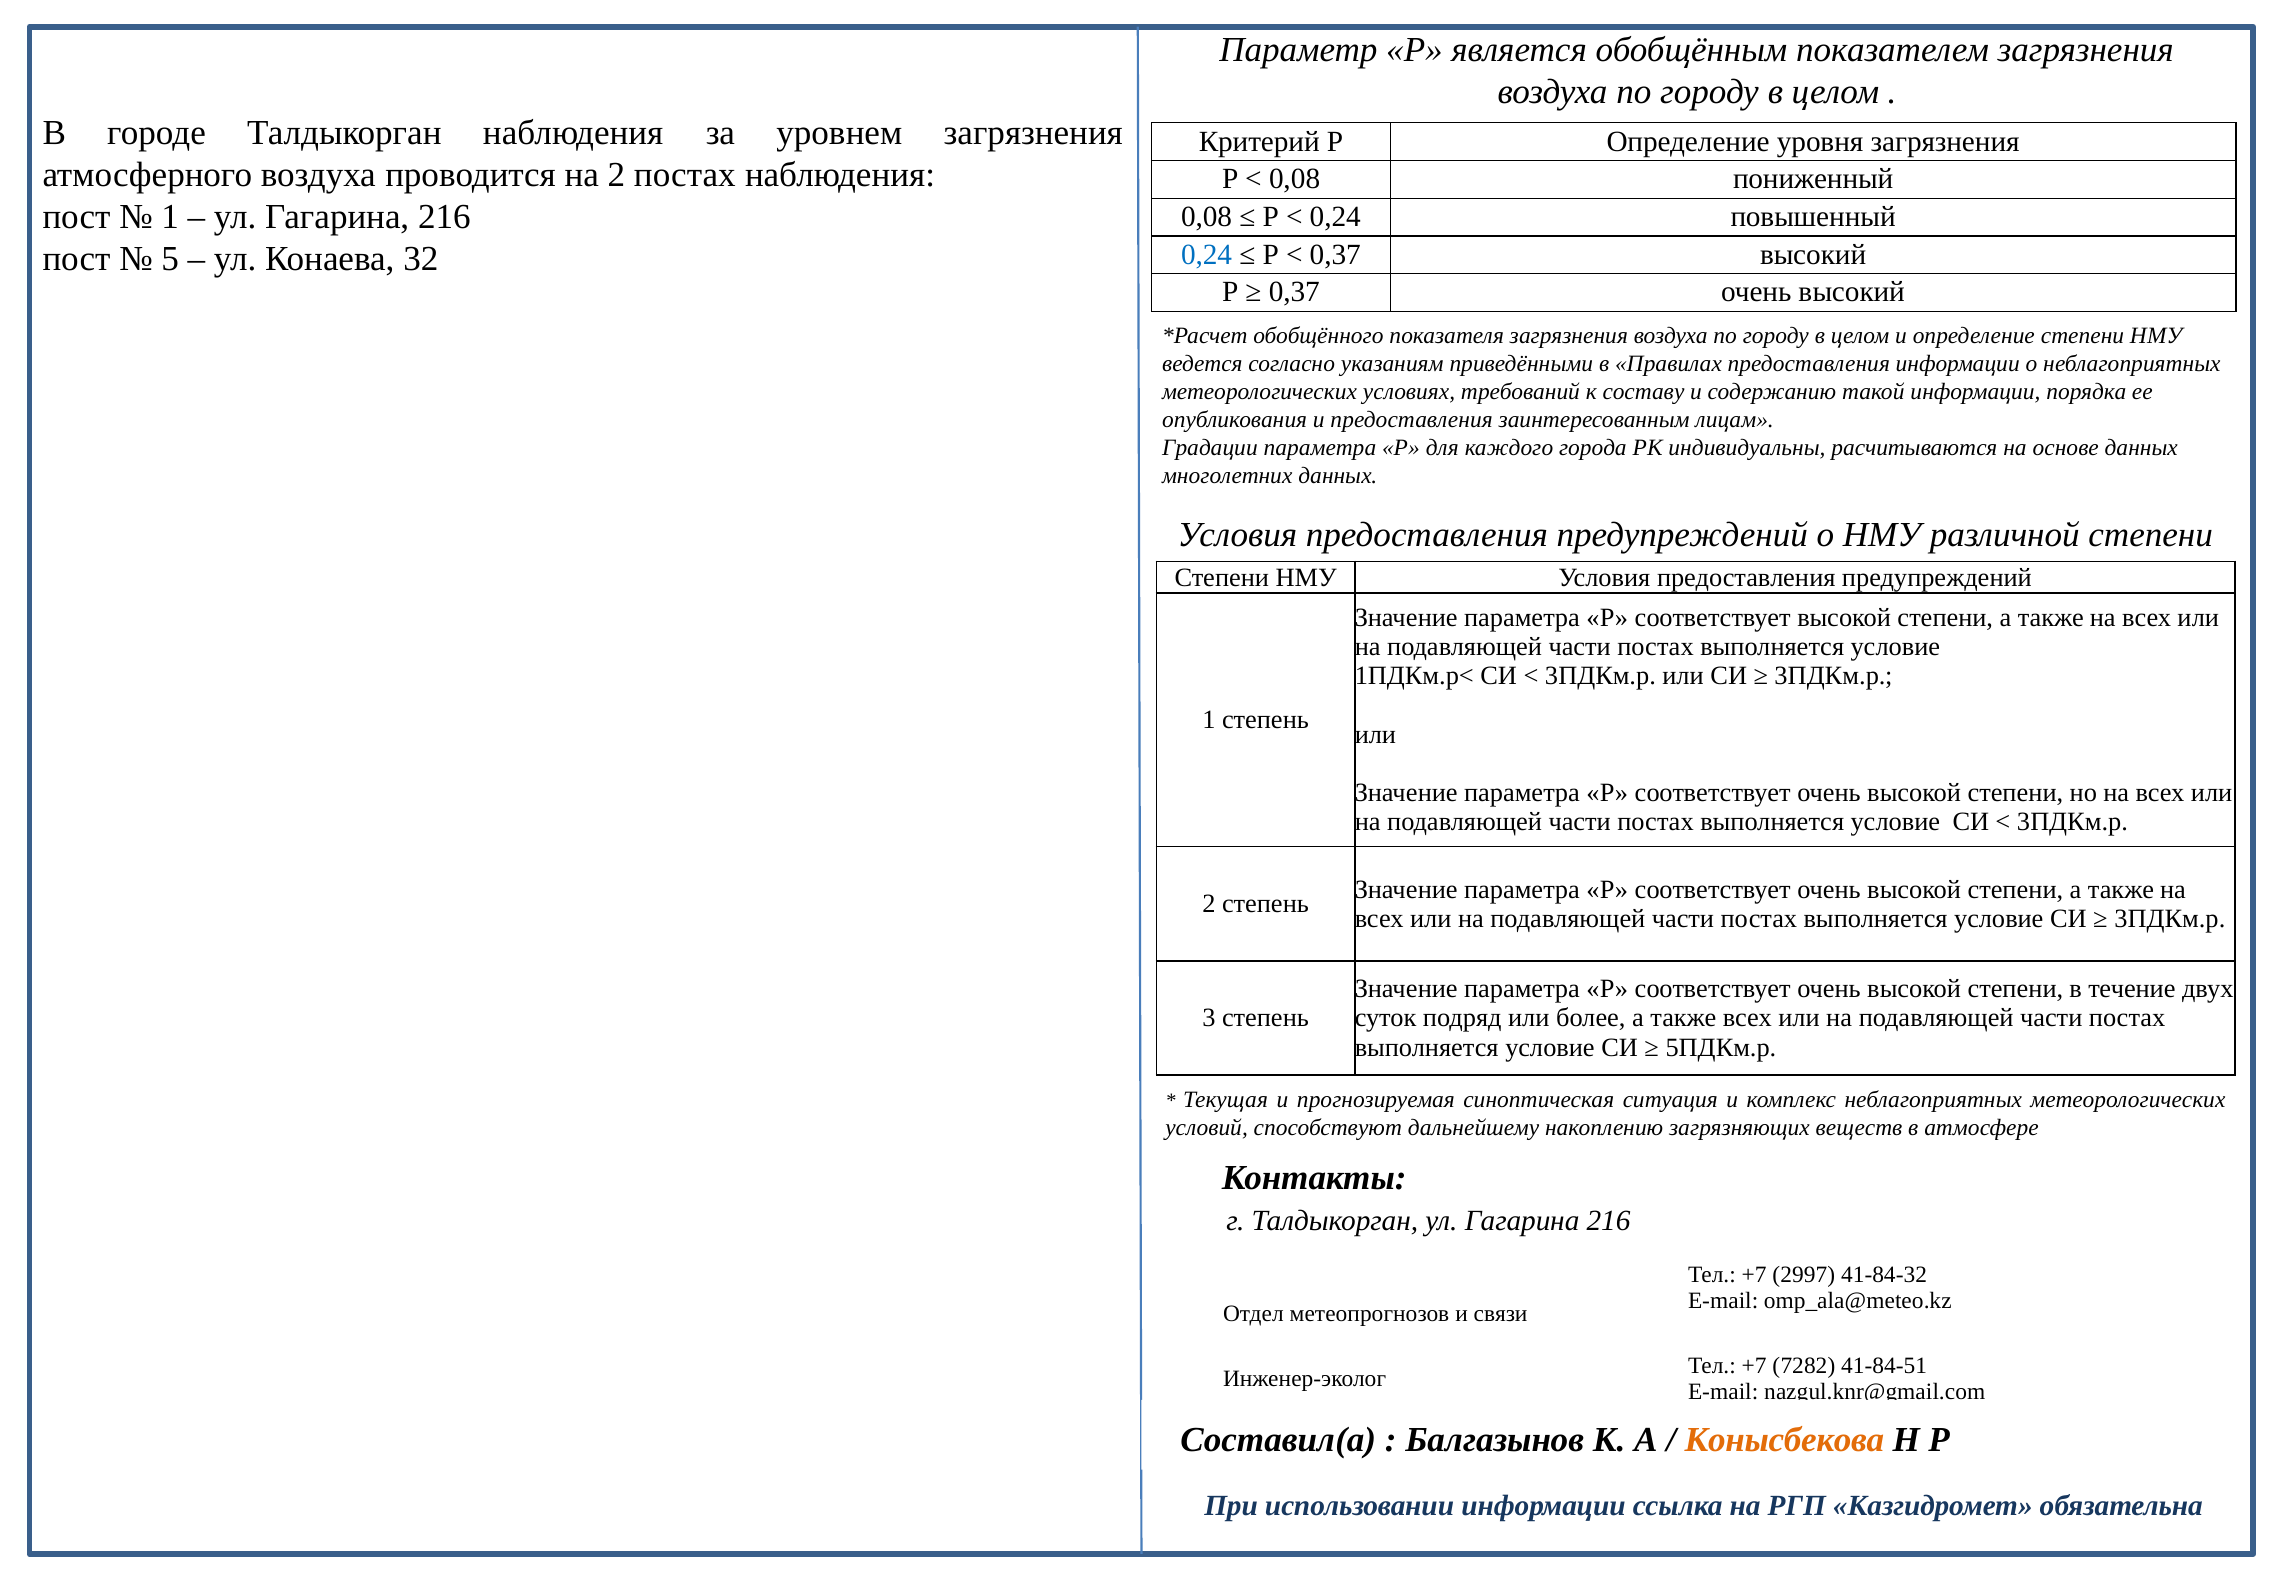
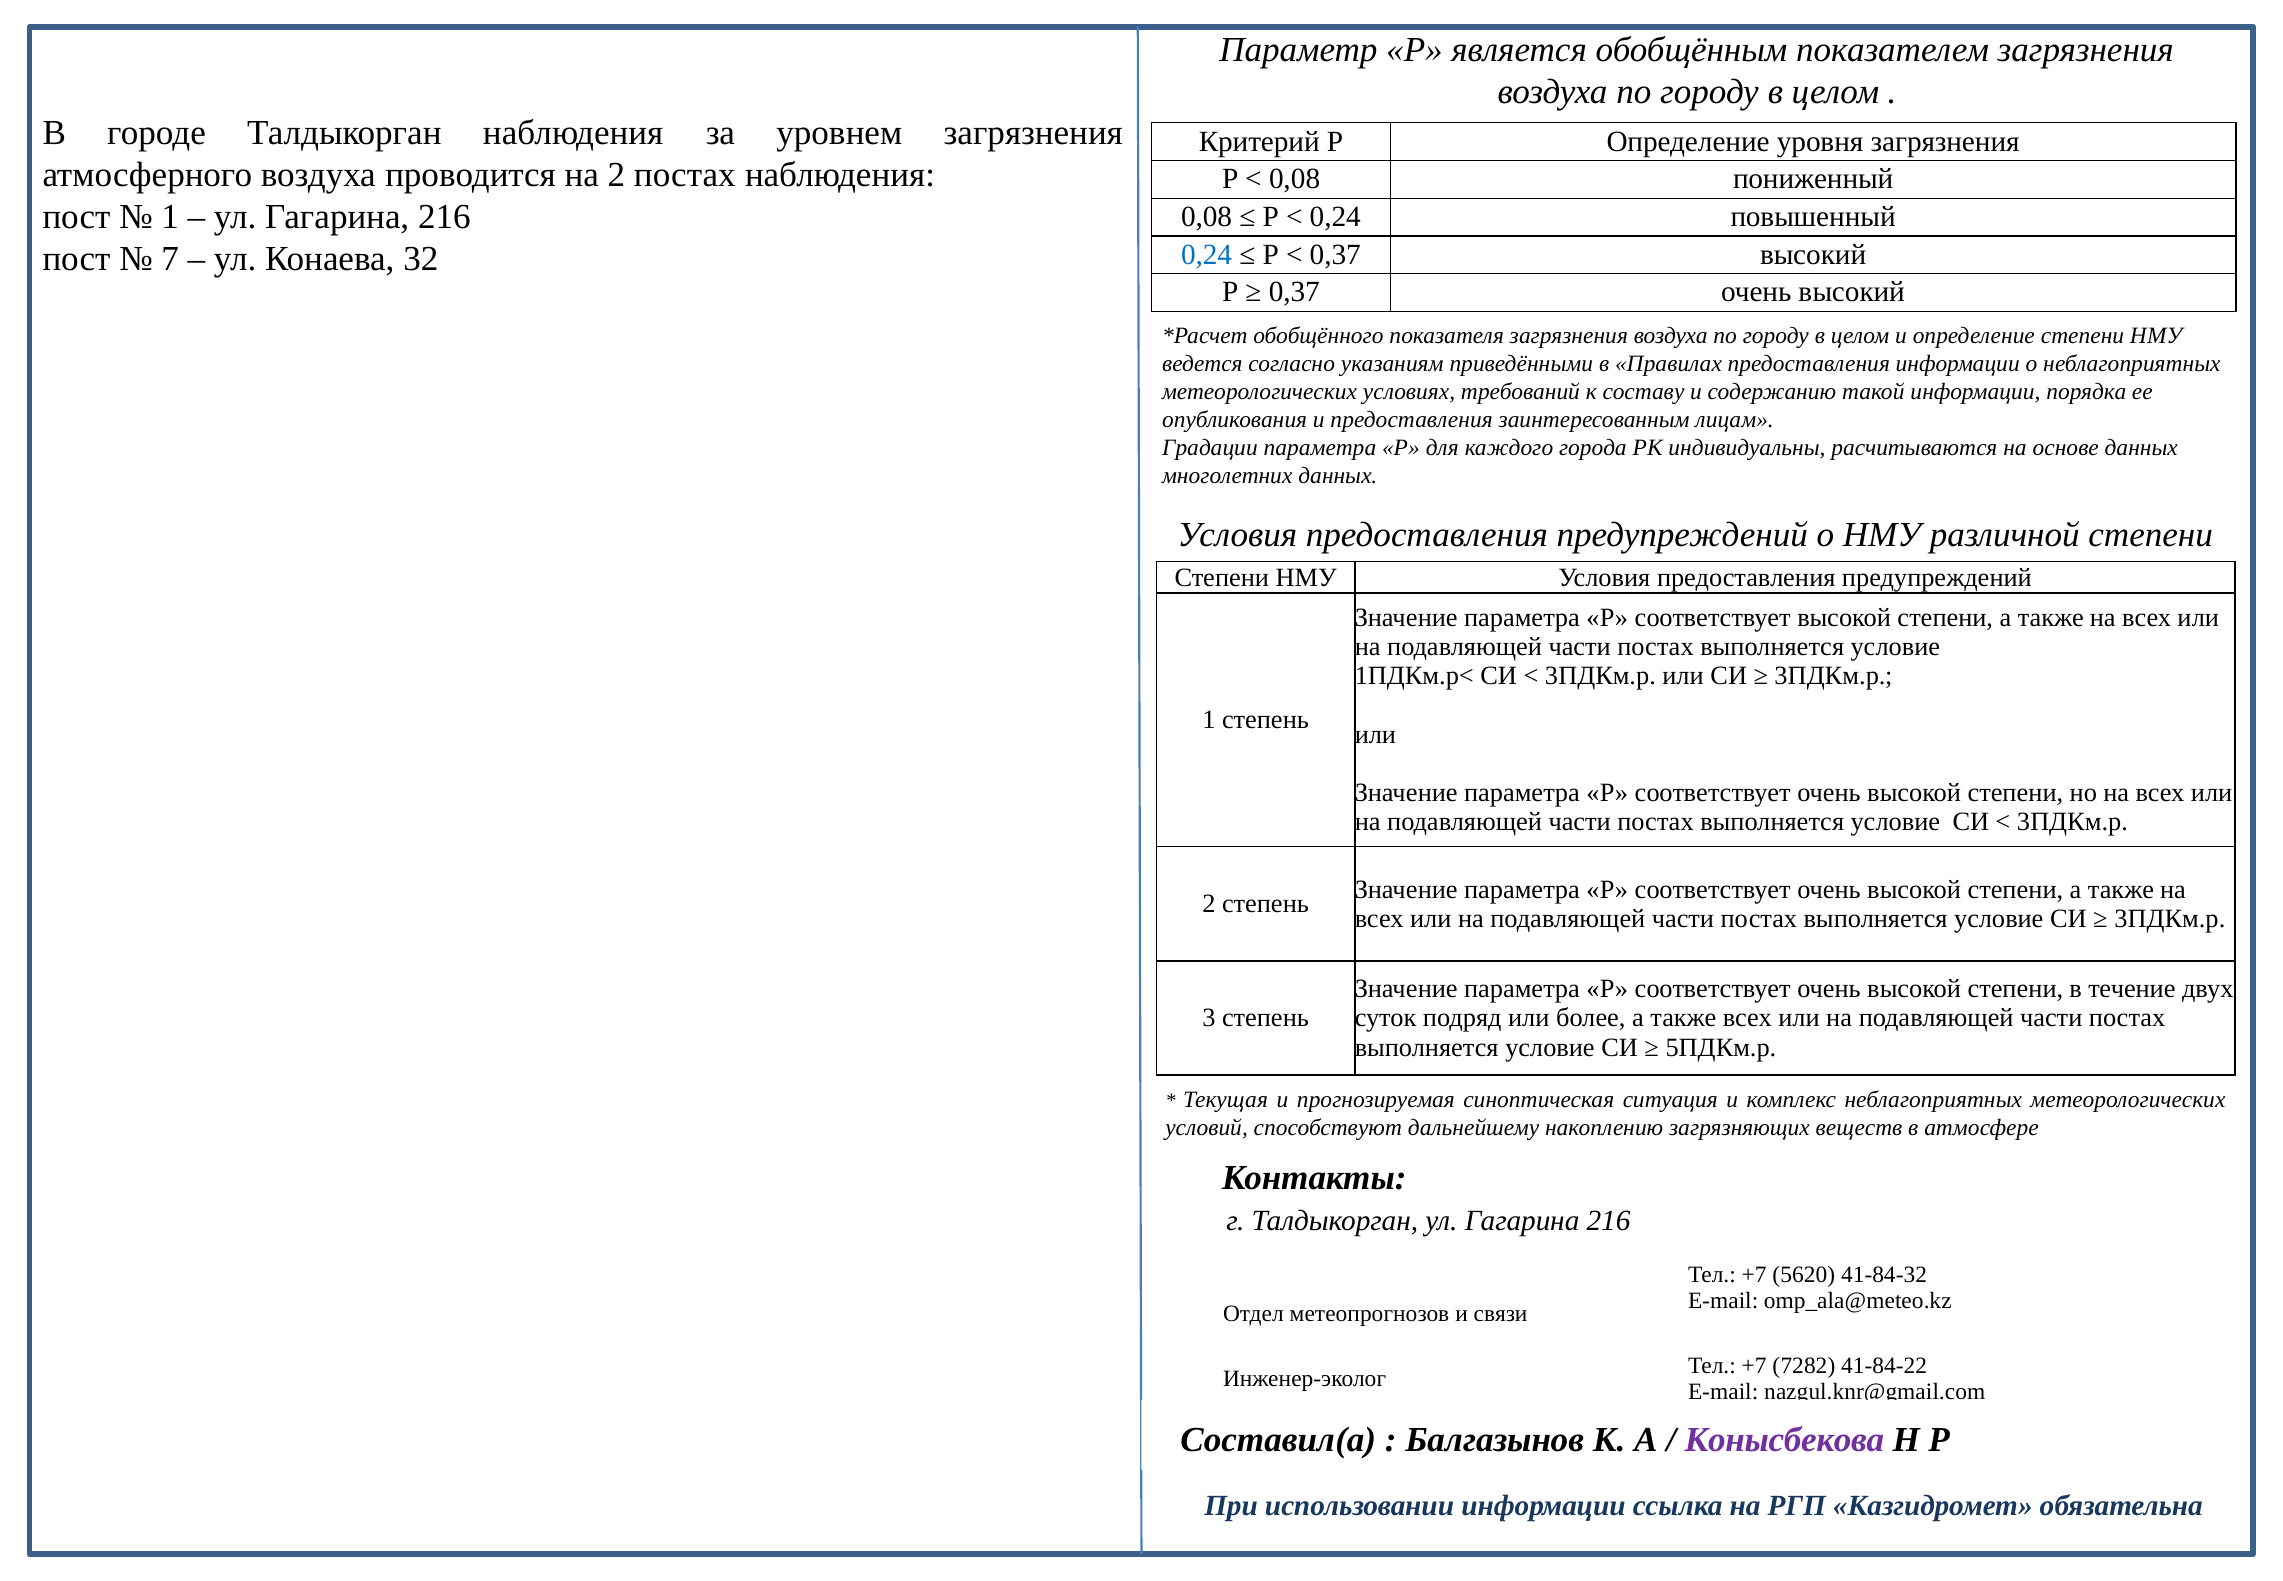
5: 5 -> 7
2997: 2997 -> 5620
41-84-51: 41-84-51 -> 41-84-22
Конысбекова colour: orange -> purple
